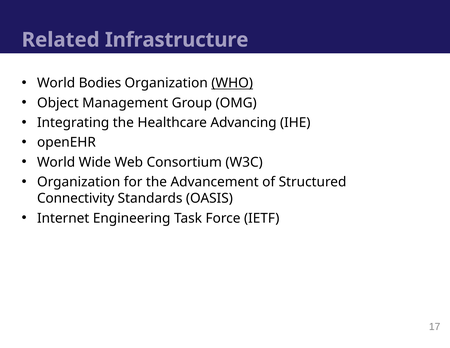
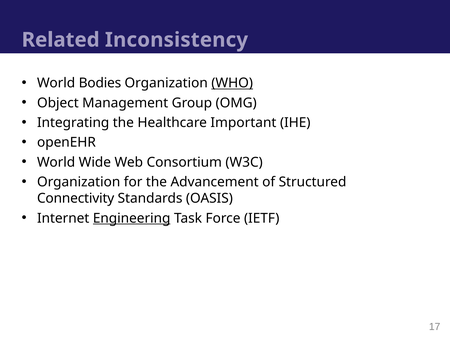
Infrastructure: Infrastructure -> Inconsistency
Advancing: Advancing -> Important
Engineering underline: none -> present
